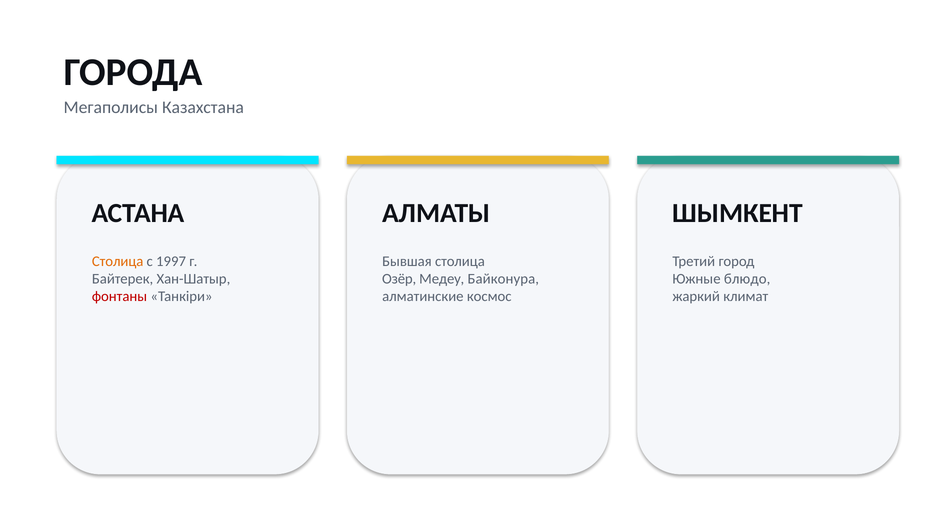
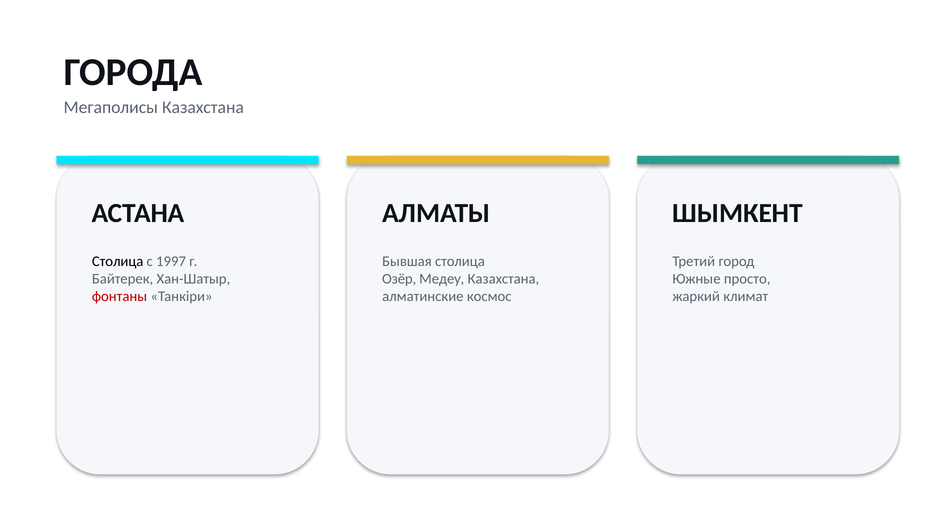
Столица at (118, 261) colour: orange -> black
Медеу Байконура: Байконура -> Казахстана
блюдо: блюдо -> просто
